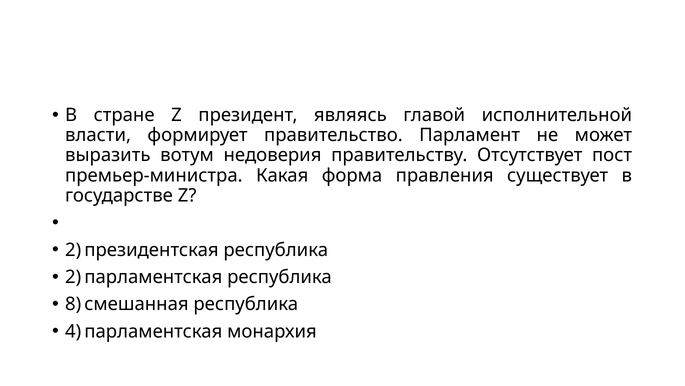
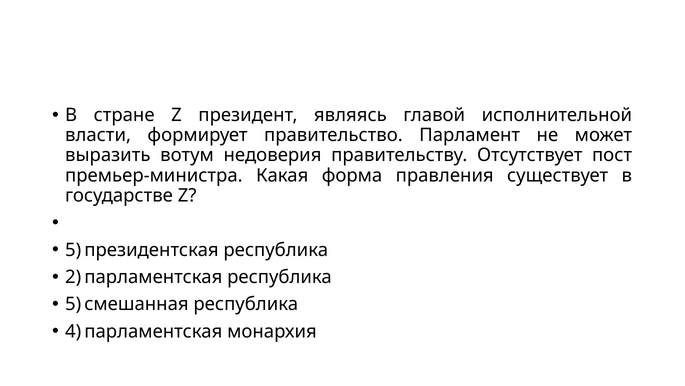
2 at (73, 249): 2 -> 5
8 at (73, 304): 8 -> 5
